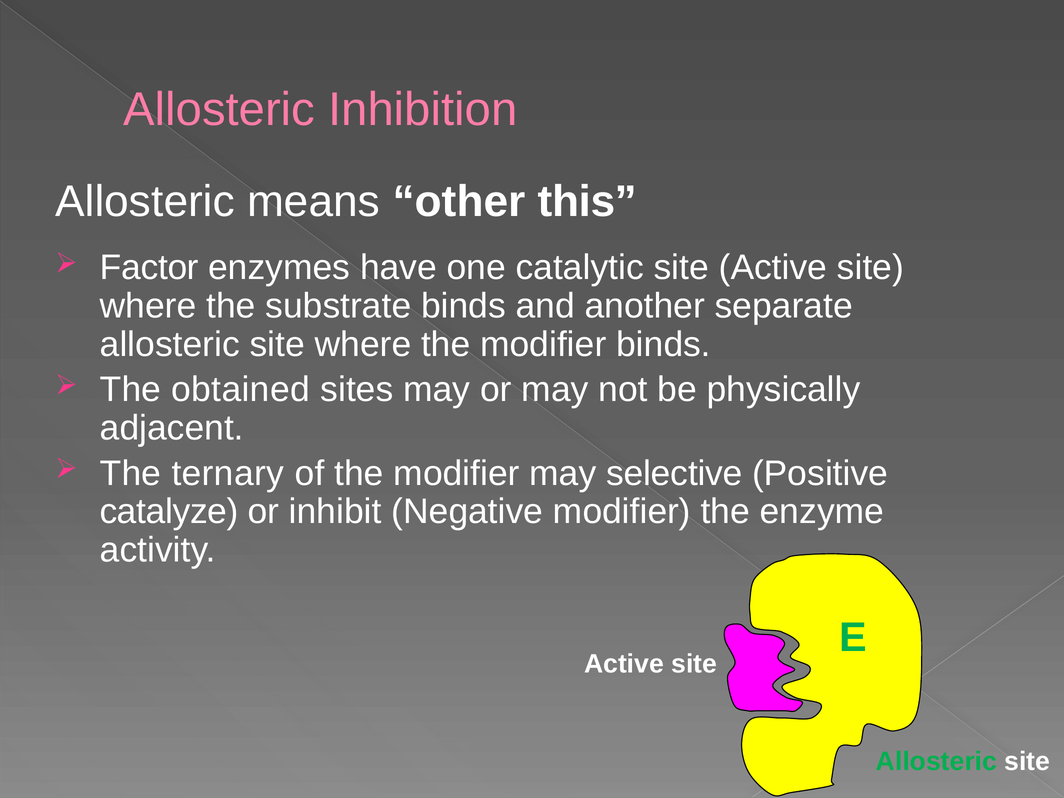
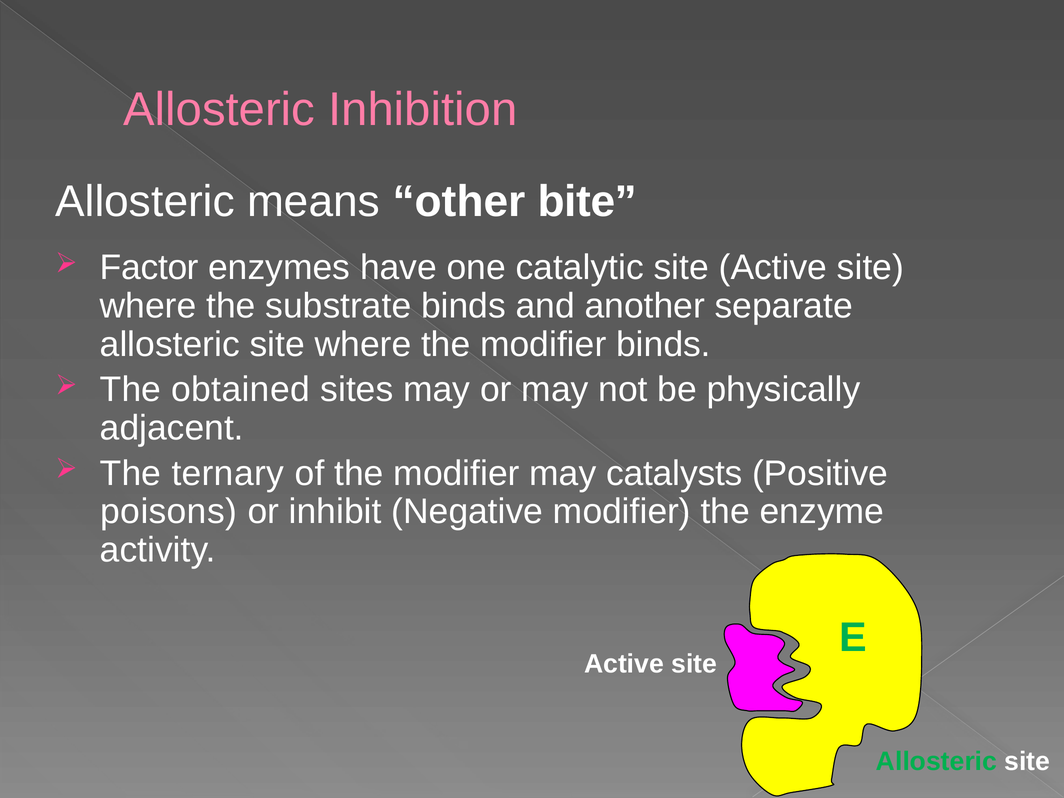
this: this -> bite
selective: selective -> catalysts
catalyze: catalyze -> poisons
